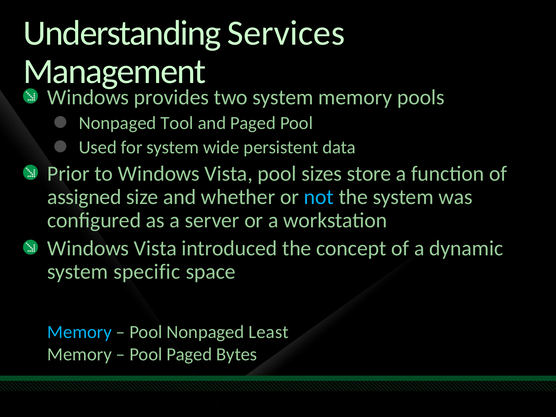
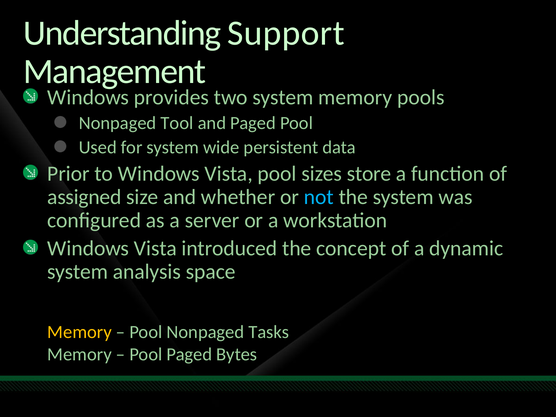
Services: Services -> Support
specific: specific -> analysis
Memory at (80, 332) colour: light blue -> yellow
Least: Least -> Tasks
